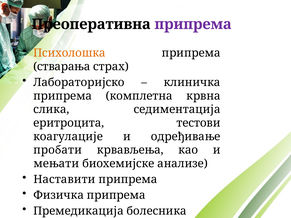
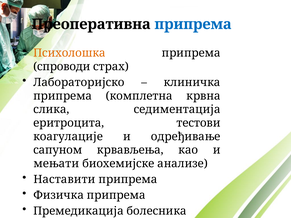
припрема at (193, 24) colour: purple -> blue
стварања: стварања -> спроводи
пробати: пробати -> сапуном
